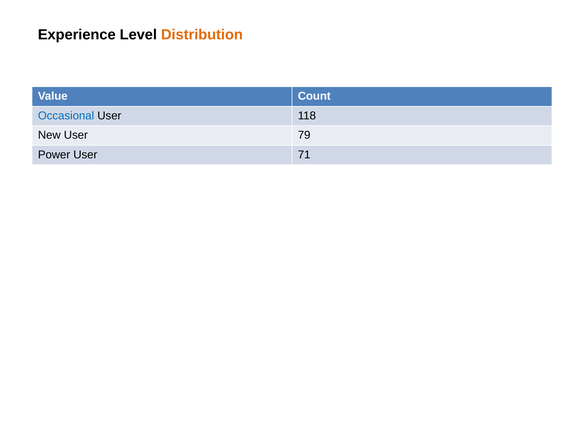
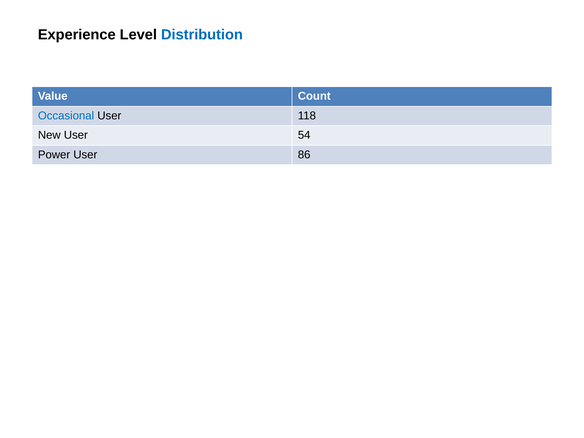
Distribution colour: orange -> blue
79: 79 -> 54
71: 71 -> 86
